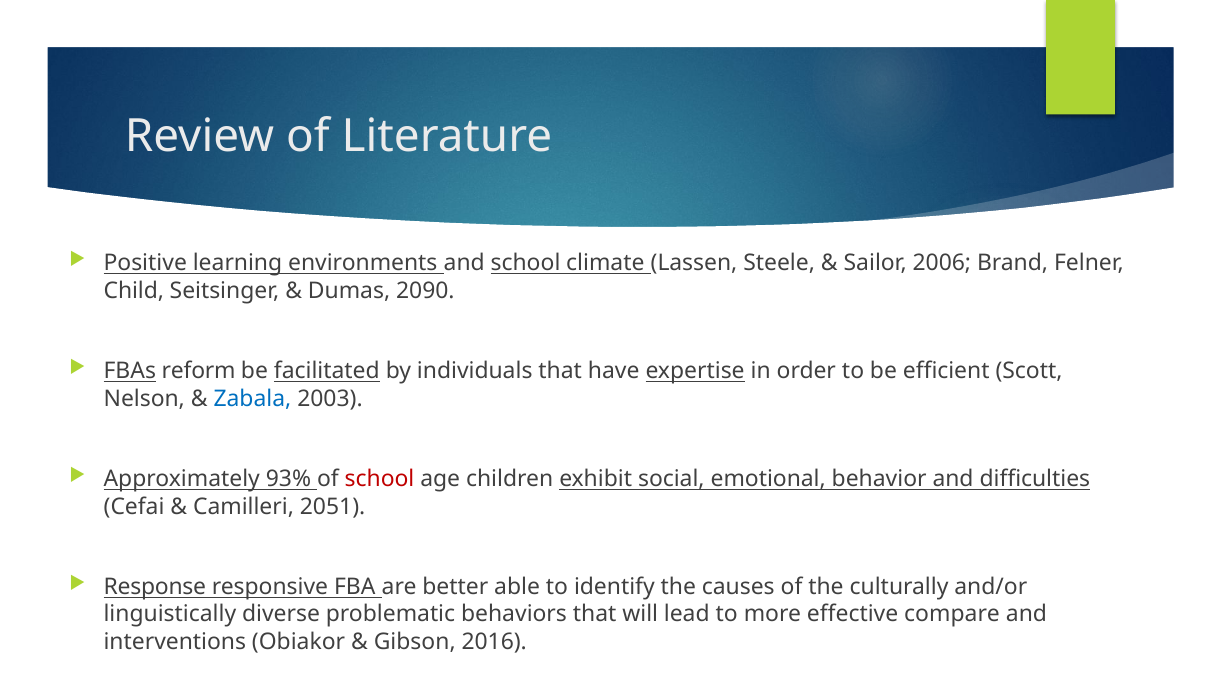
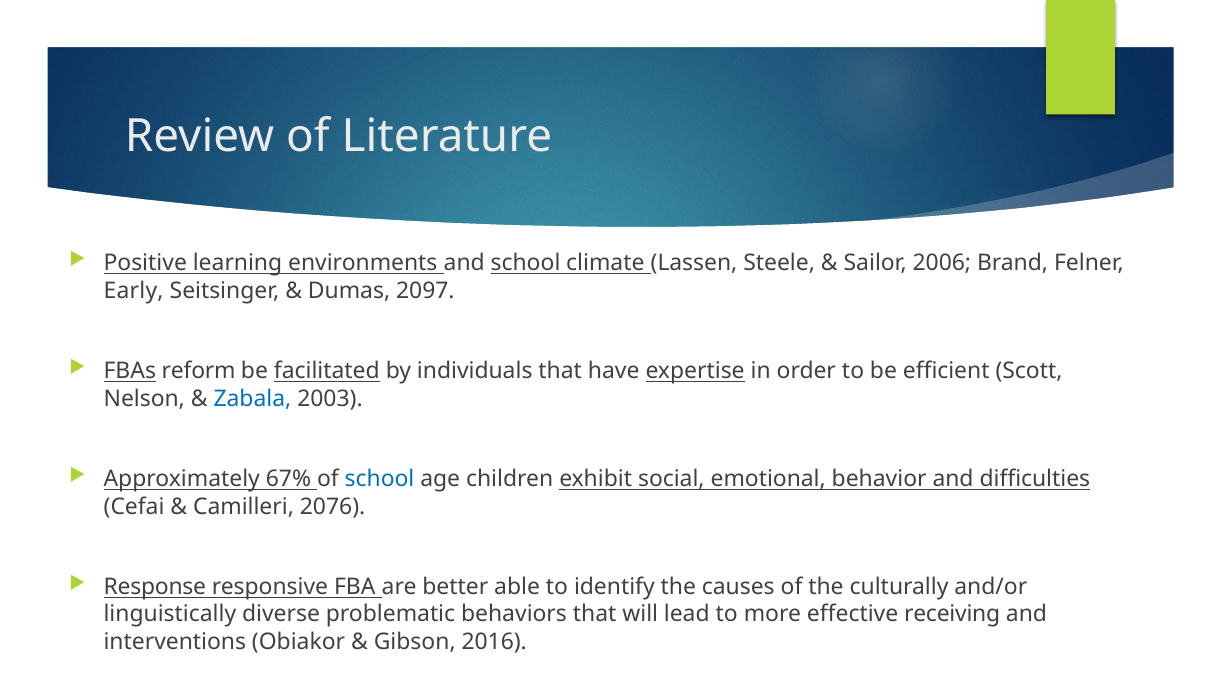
Child: Child -> Early
2090: 2090 -> 2097
93%: 93% -> 67%
school at (380, 479) colour: red -> blue
2051: 2051 -> 2076
compare: compare -> receiving
